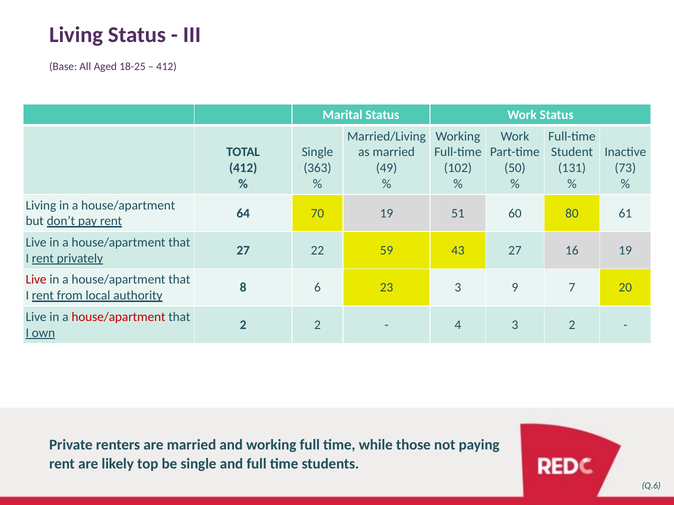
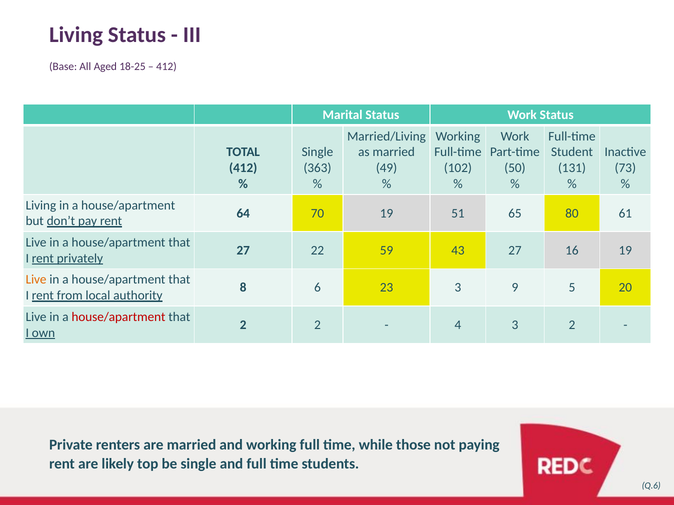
60: 60 -> 65
Live at (36, 280) colour: red -> orange
7: 7 -> 5
